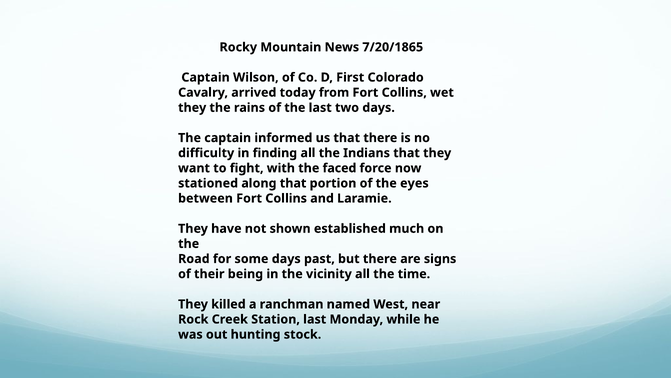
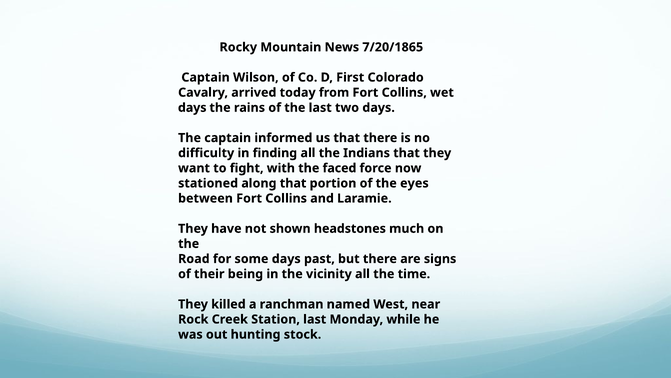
they at (192, 108): they -> days
established: established -> headstones
